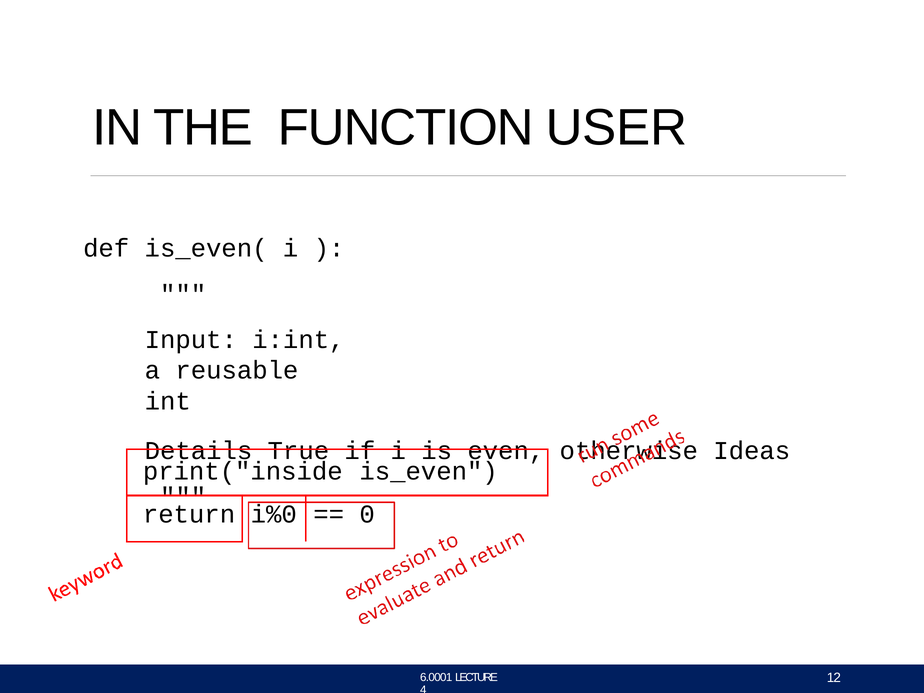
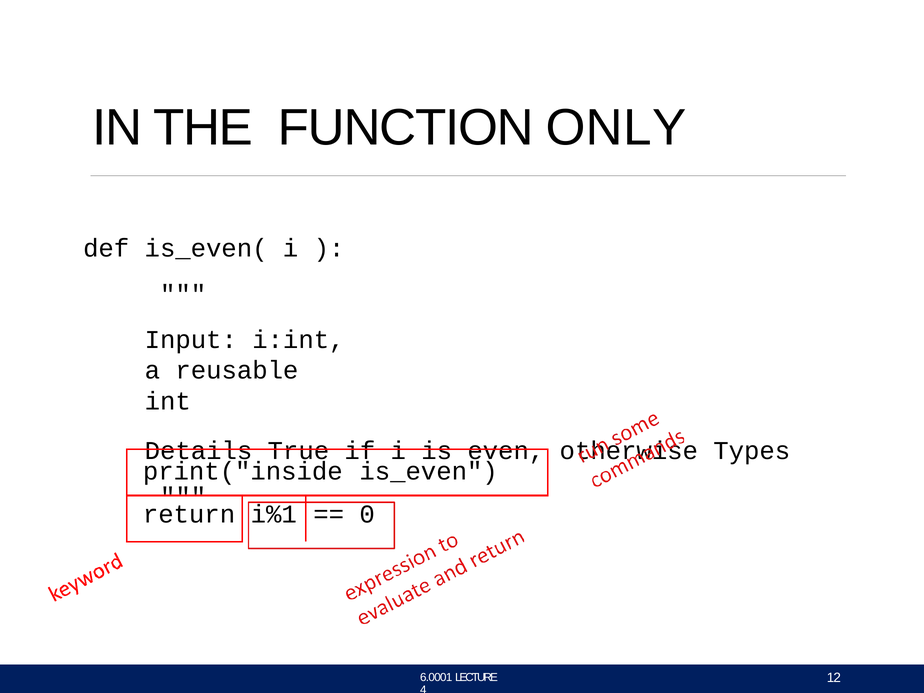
USER: USER -> ONLY
Ideas: Ideas -> Types
i%0: i%0 -> i%1
